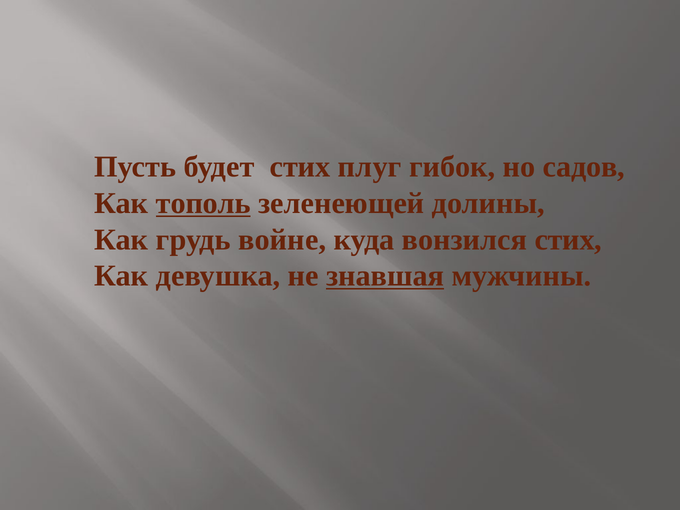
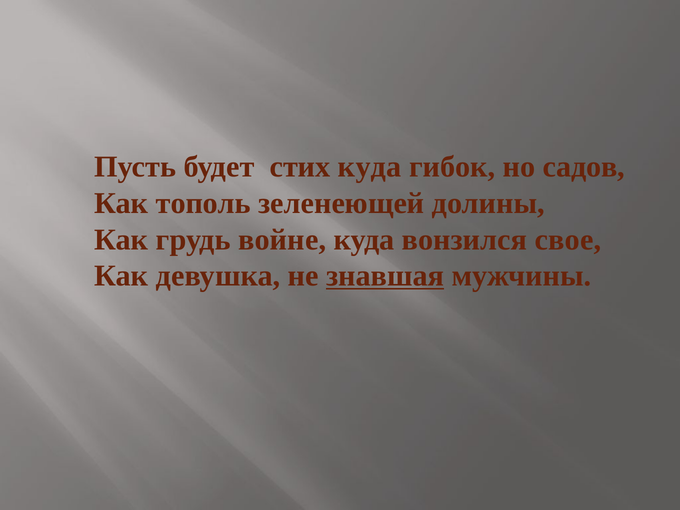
стих плуг: плуг -> куда
тополь underline: present -> none
вонзился стих: стих -> свое
